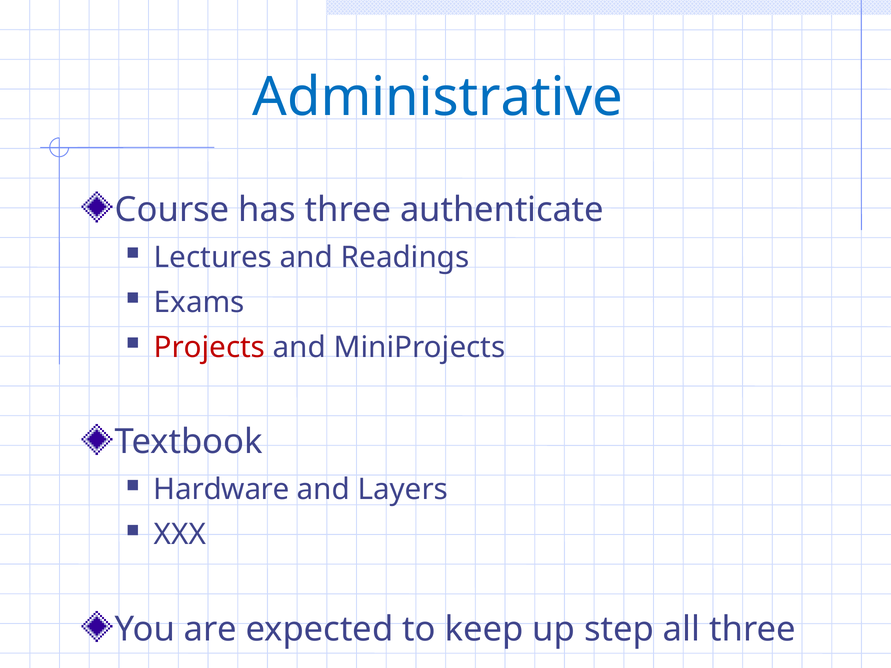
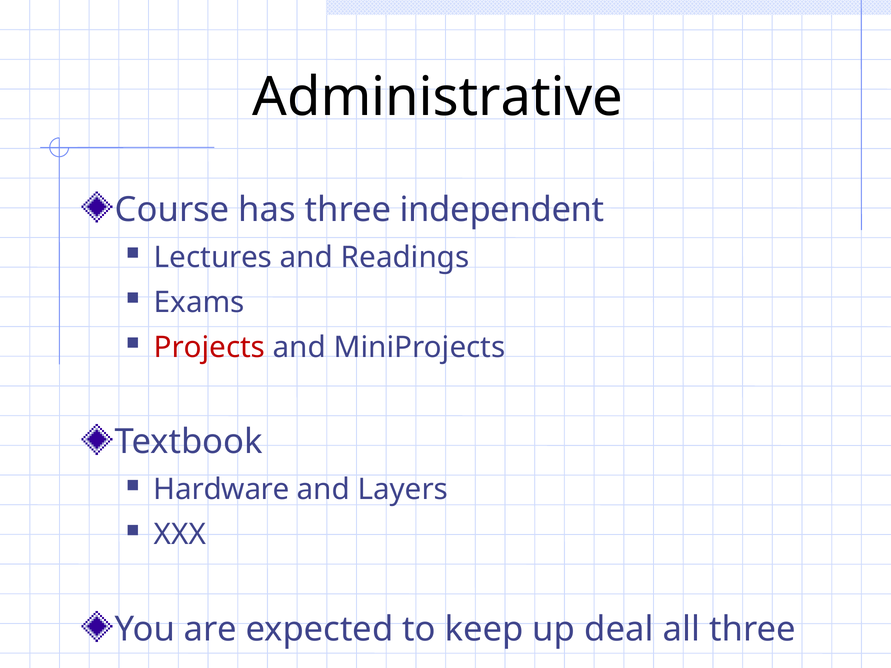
Administrative colour: blue -> black
authenticate: authenticate -> independent
step: step -> deal
